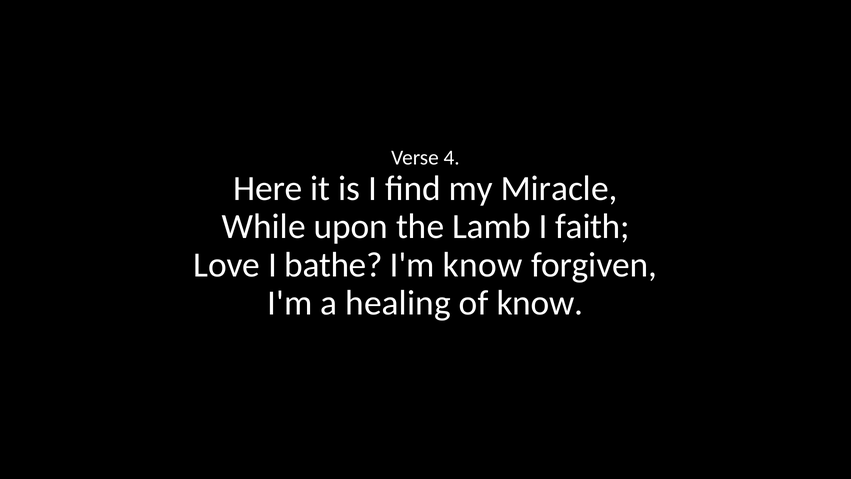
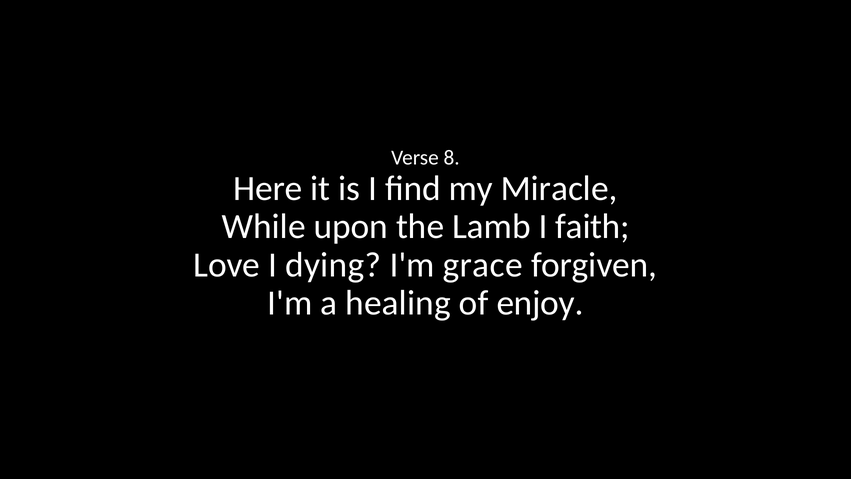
4: 4 -> 8
bathe: bathe -> dying
I'm know: know -> grace
of know: know -> enjoy
